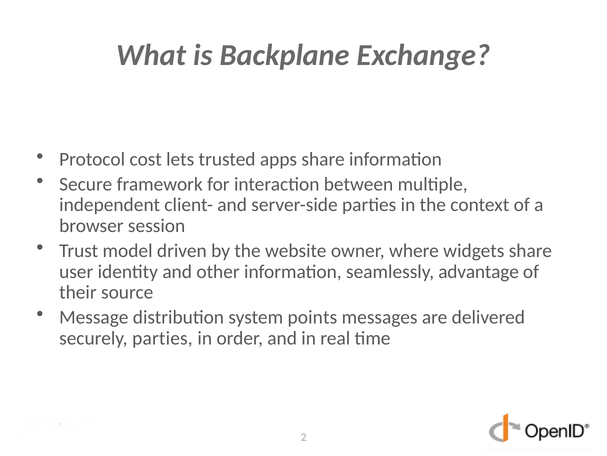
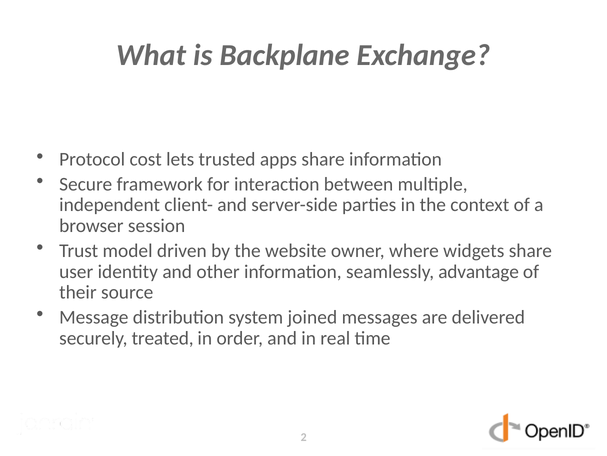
points: points -> joined
securely parties: parties -> treated
